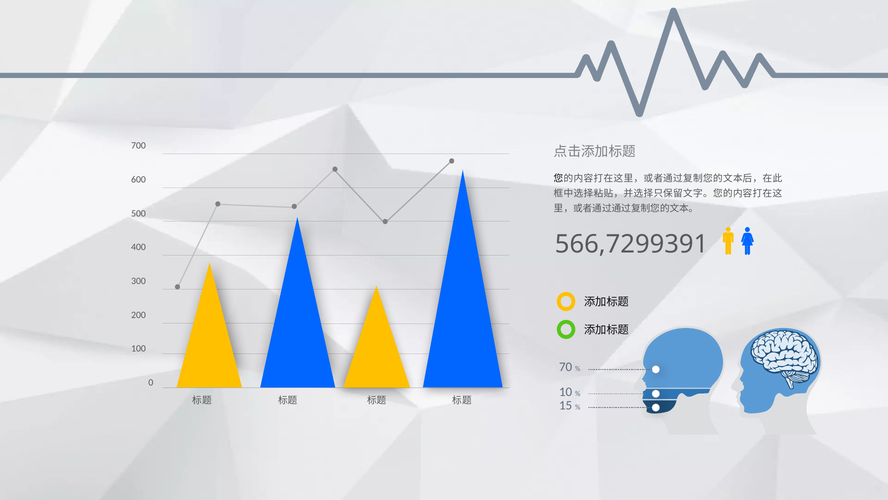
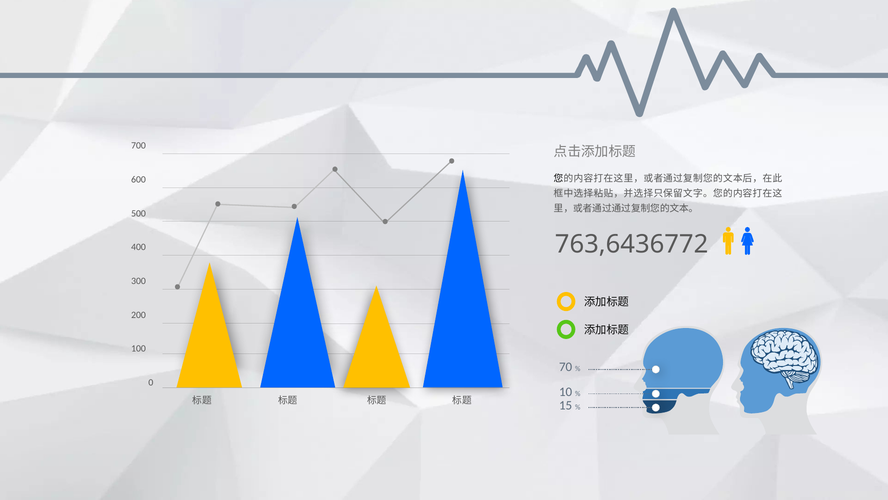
566,7299391: 566,7299391 -> 763,6436772
